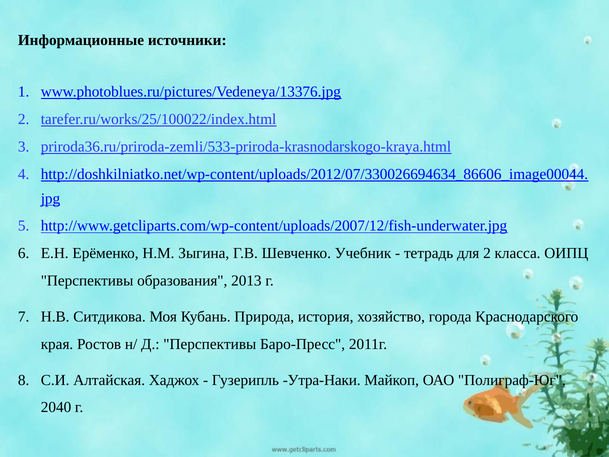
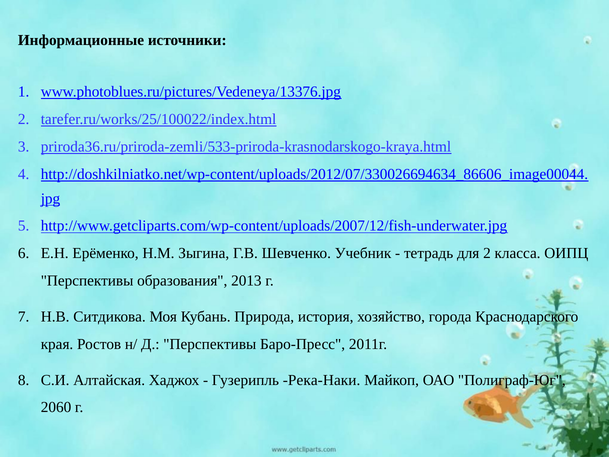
Утра-Наки: Утра-Наки -> Река-Наки
2040: 2040 -> 2060
